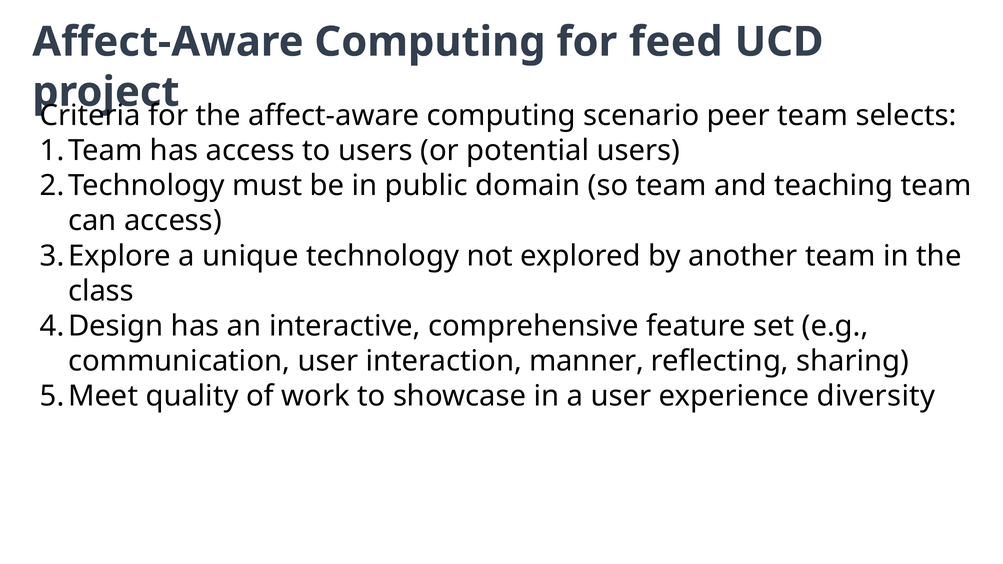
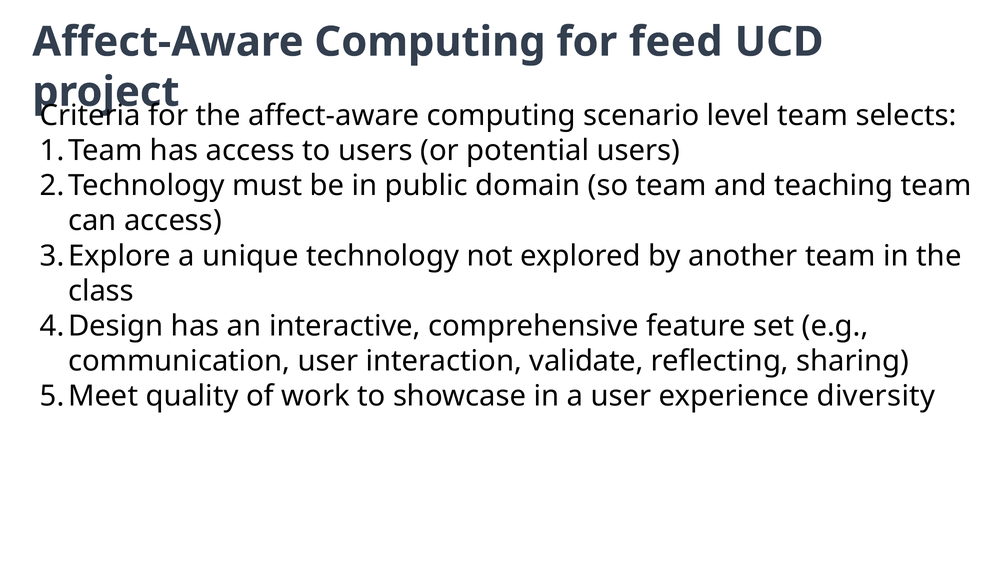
peer: peer -> level
manner: manner -> validate
